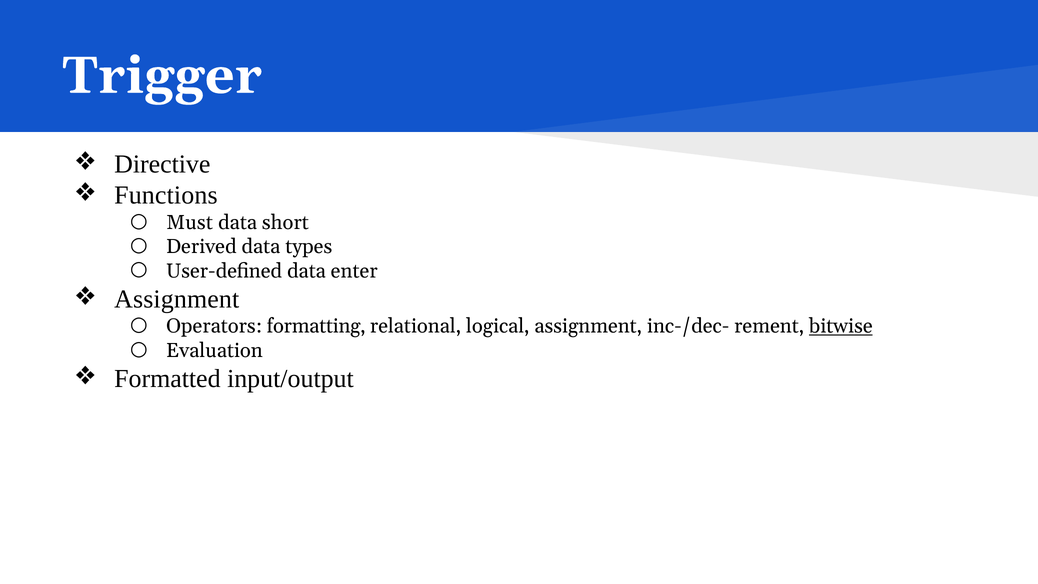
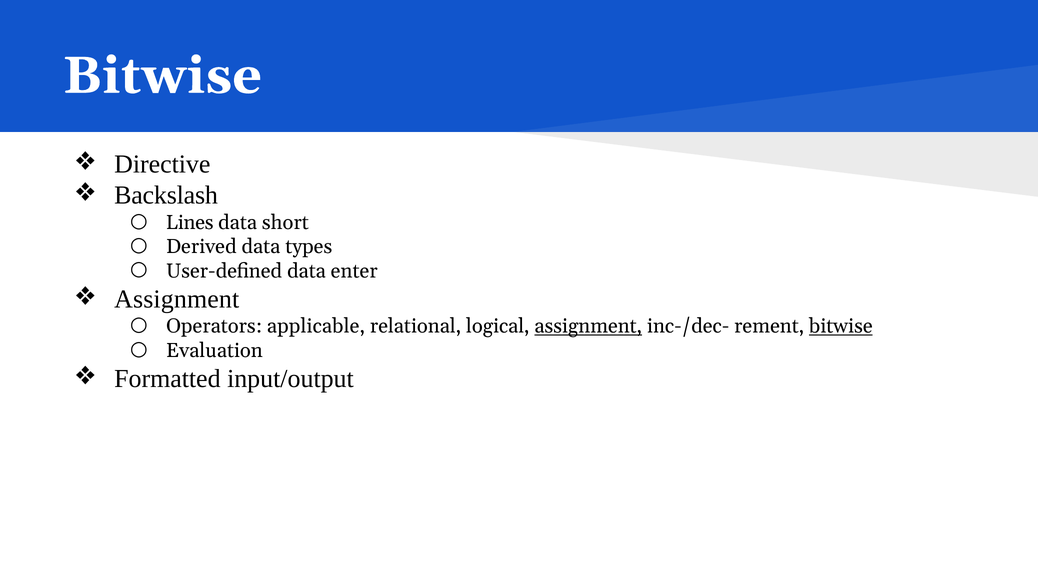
Trigger at (162, 76): Trigger -> Bitwise
Functions: Functions -> Backslash
Must: Must -> Lines
formatting: formatting -> applicable
assignment at (588, 326) underline: none -> present
